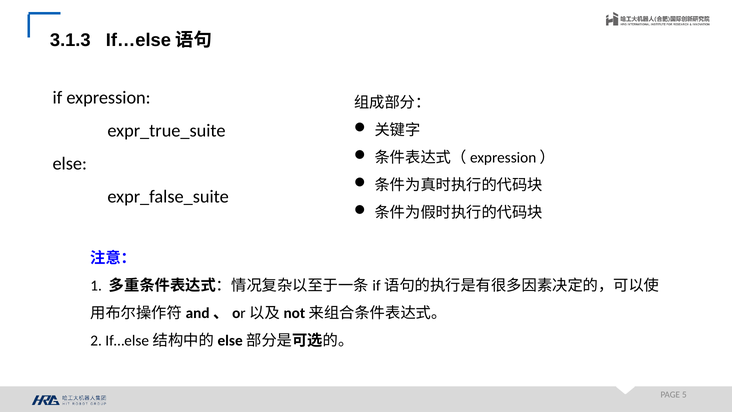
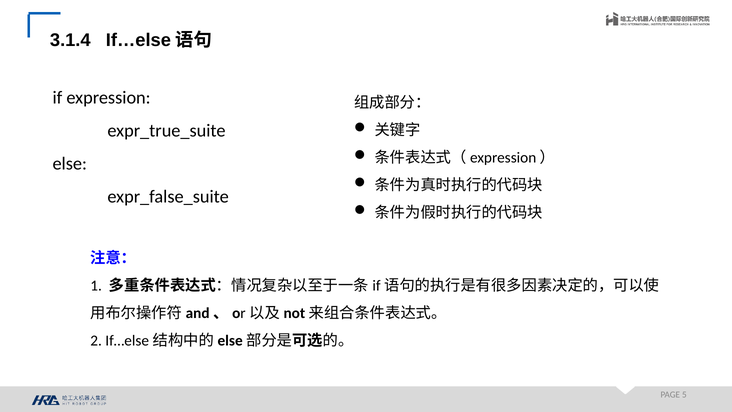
3.1.3: 3.1.3 -> 3.1.4
